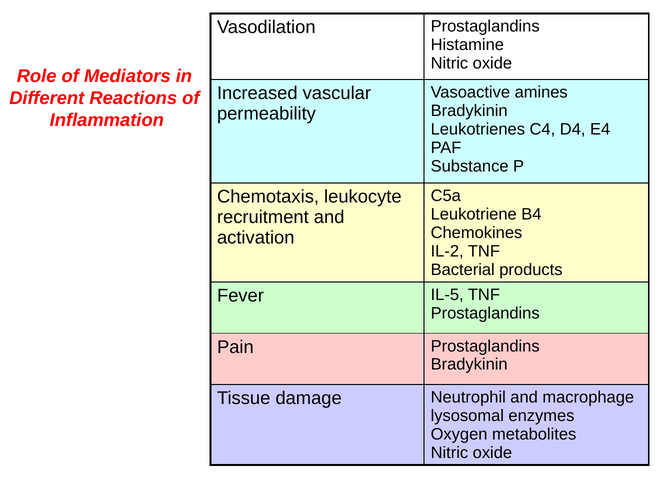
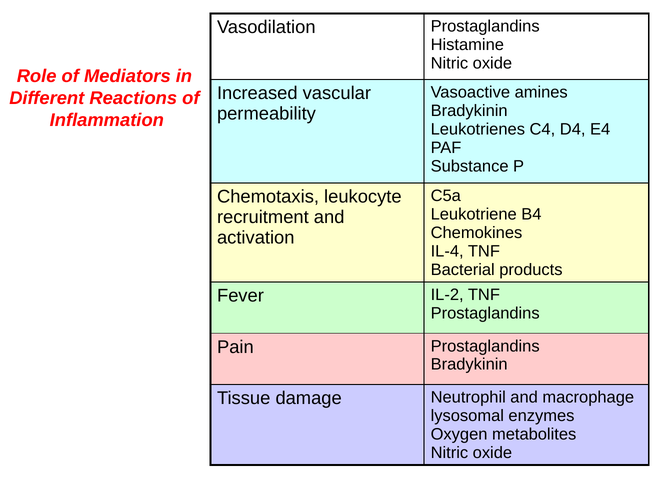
IL-2: IL-2 -> IL-4
IL-5: IL-5 -> IL-2
